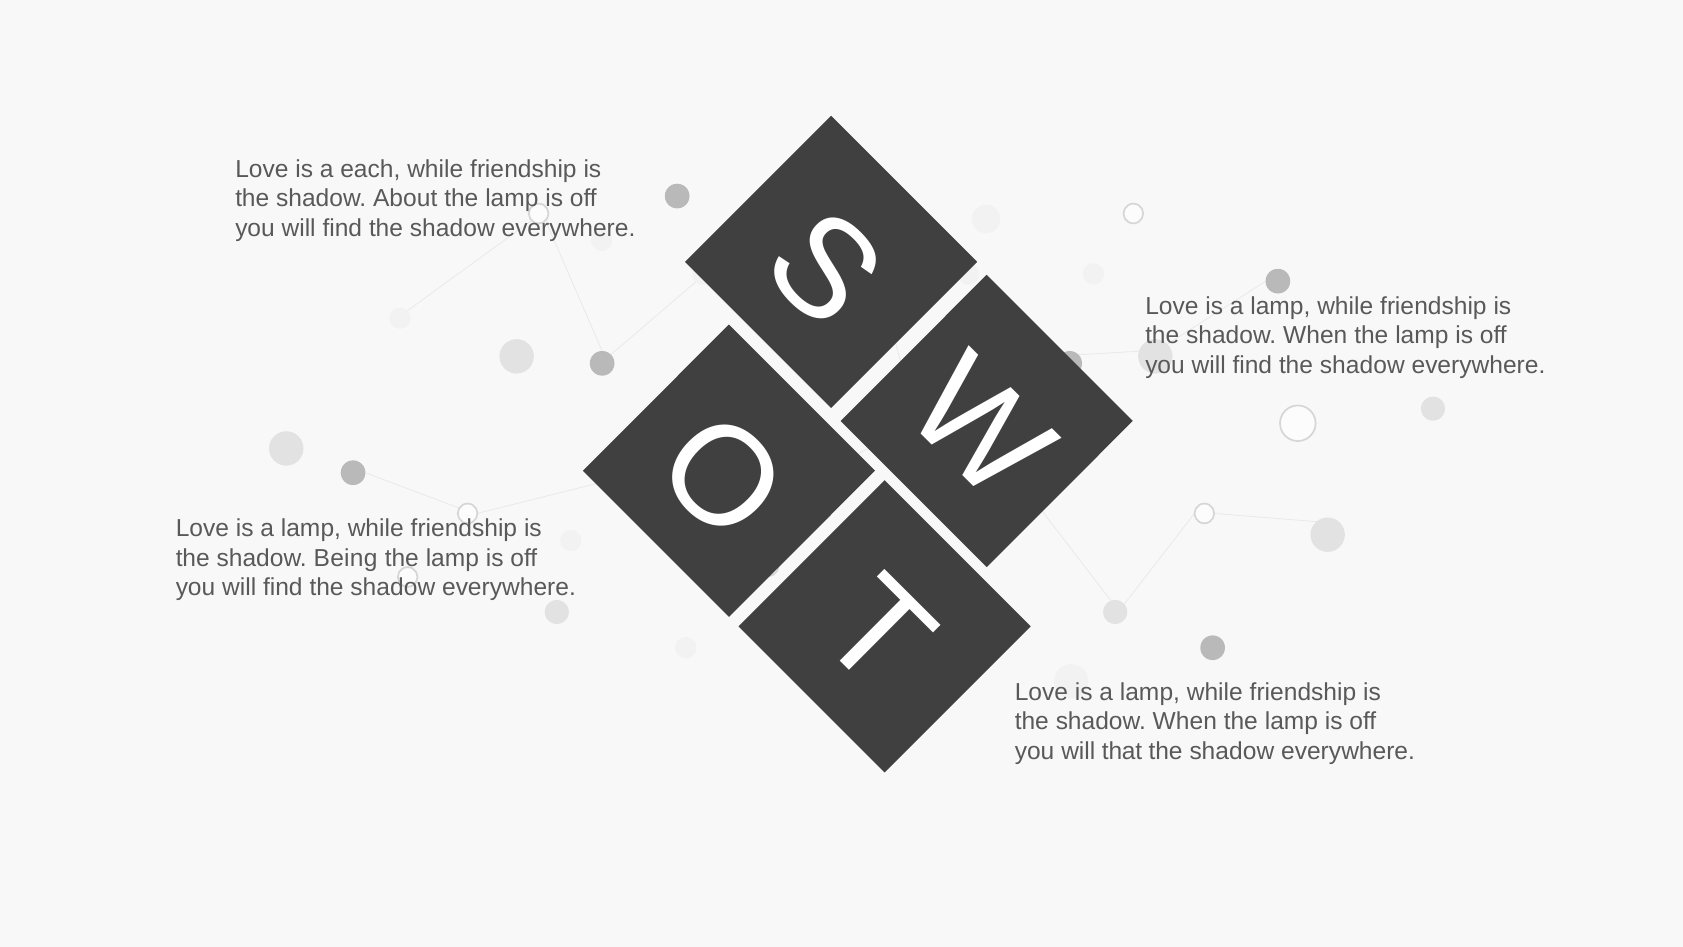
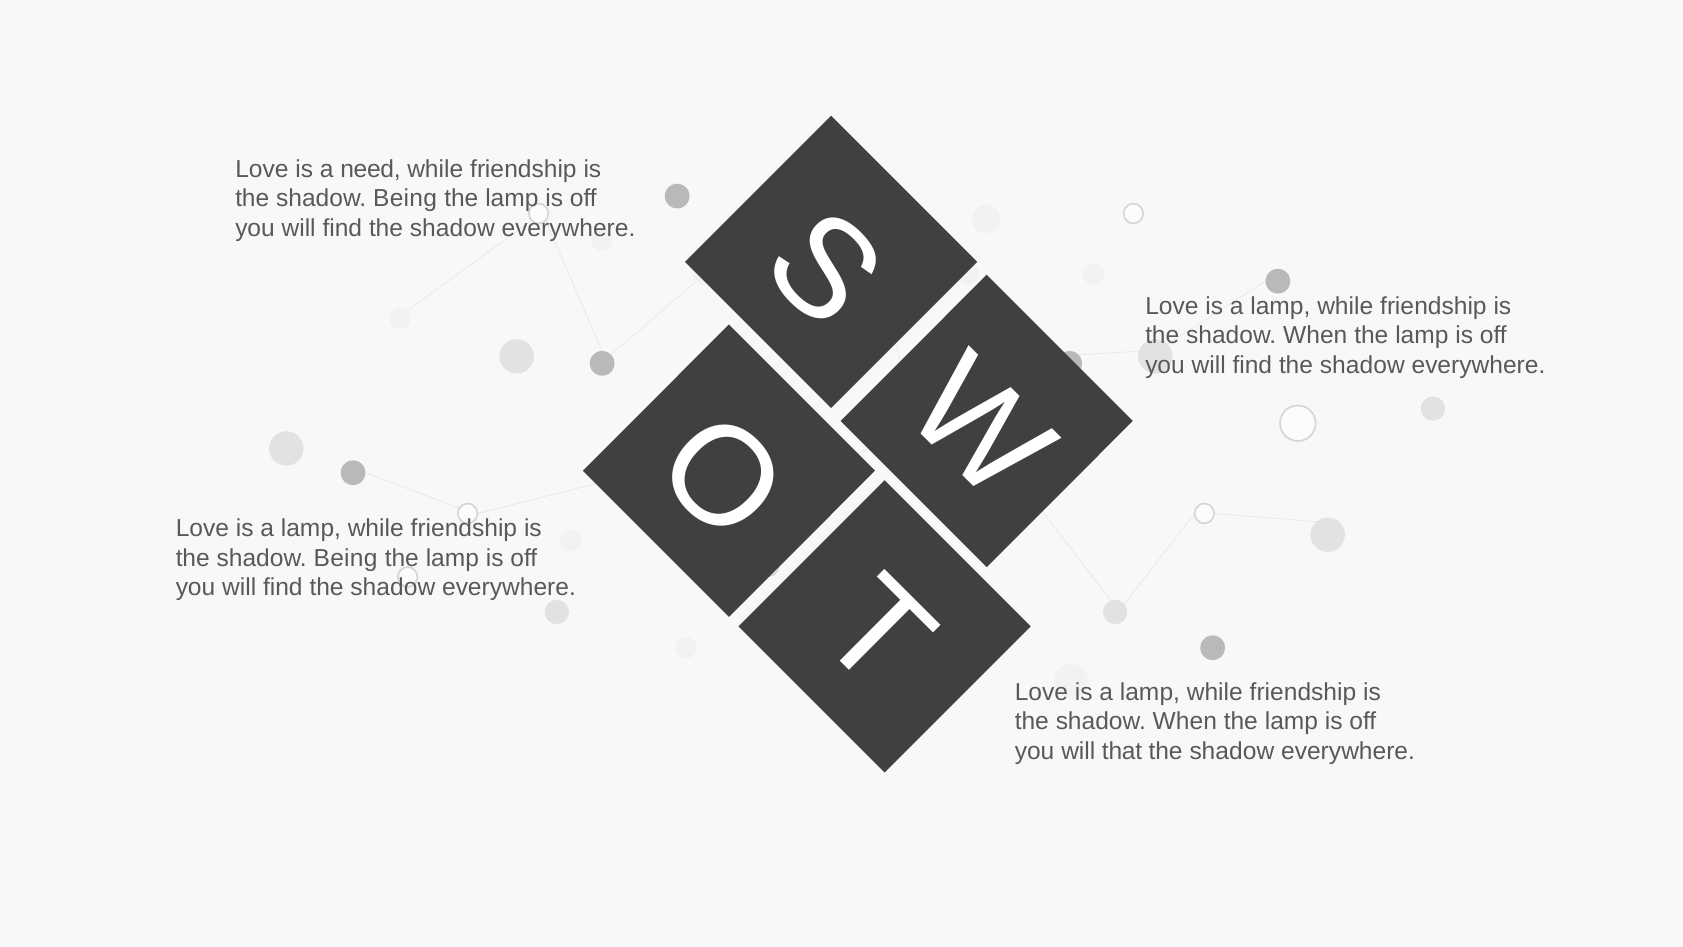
each: each -> need
About at (405, 199): About -> Being
